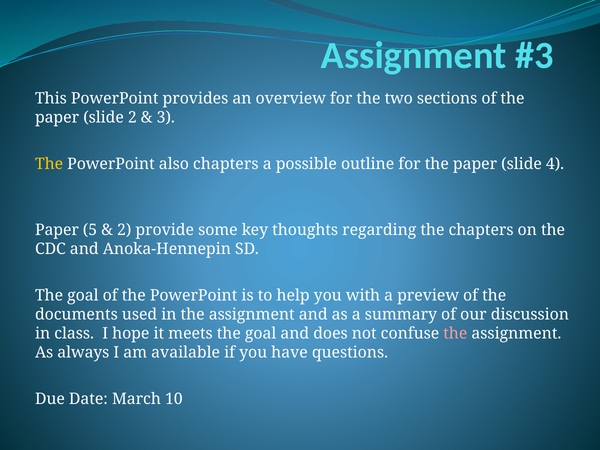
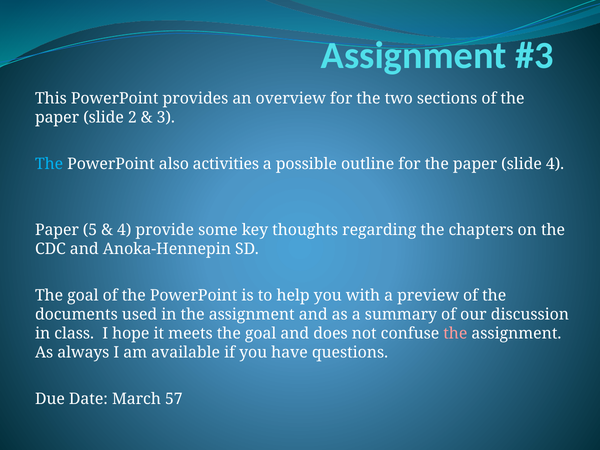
The at (49, 164) colour: yellow -> light blue
also chapters: chapters -> activities
2 at (124, 230): 2 -> 4
10: 10 -> 57
